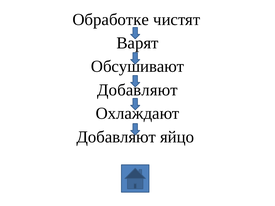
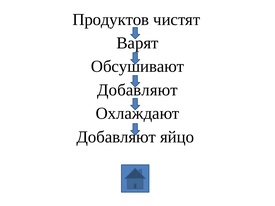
Обработке: Обработке -> Продуктов
